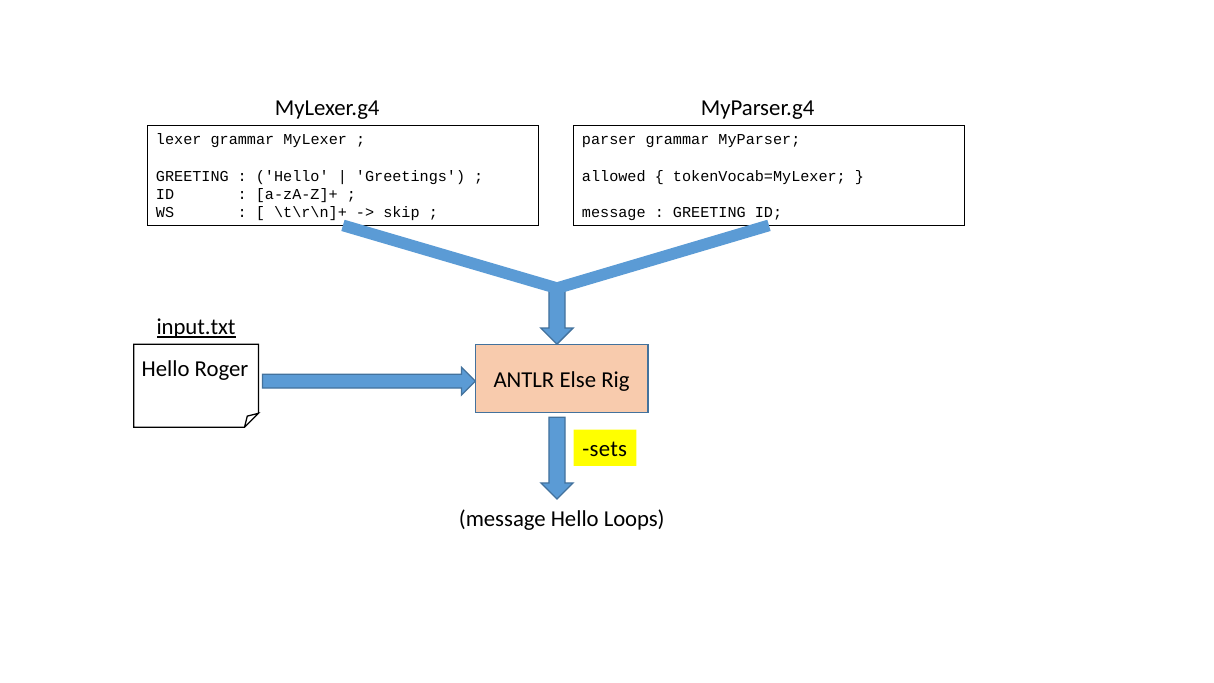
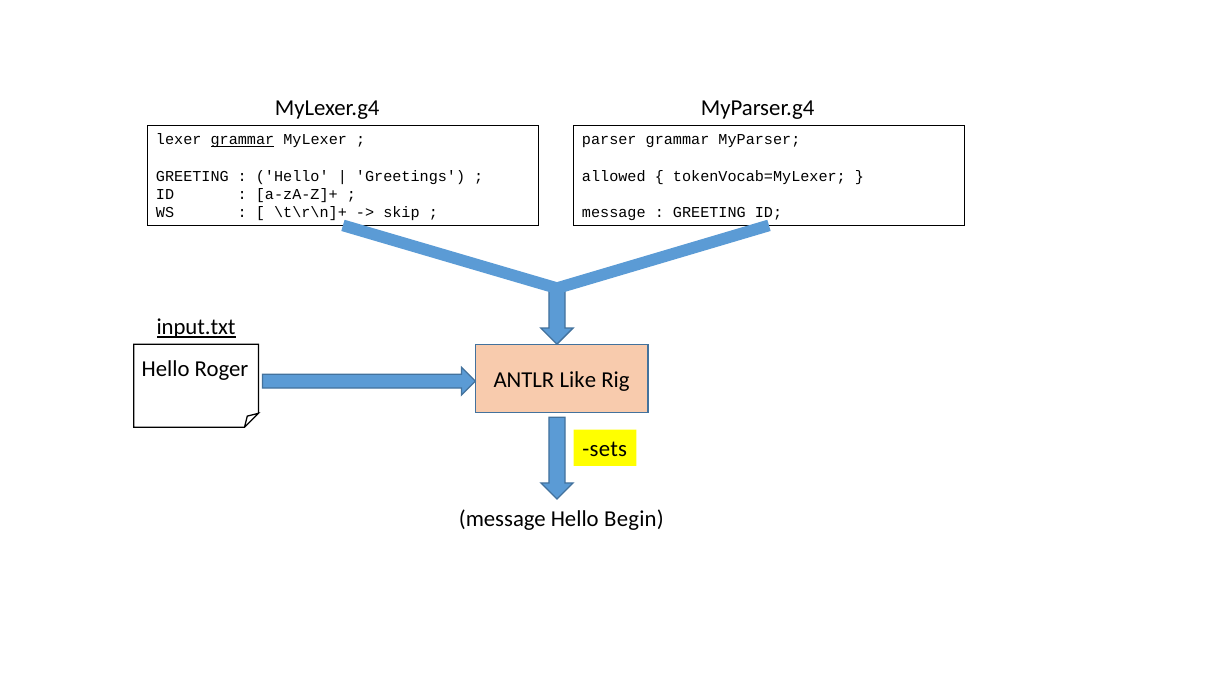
grammar at (242, 140) underline: none -> present
Else: Else -> Like
Loops: Loops -> Begin
